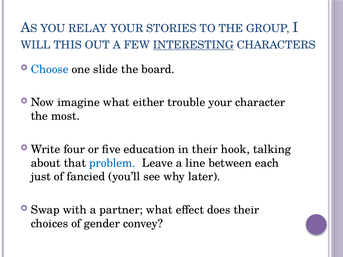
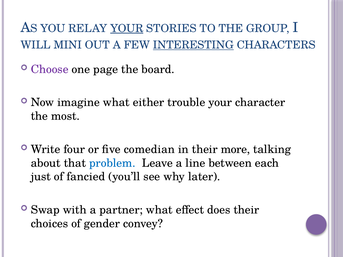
YOUR at (127, 28) underline: none -> present
THIS: THIS -> MINI
Choose colour: blue -> purple
slide: slide -> page
education: education -> comedian
hook: hook -> more
